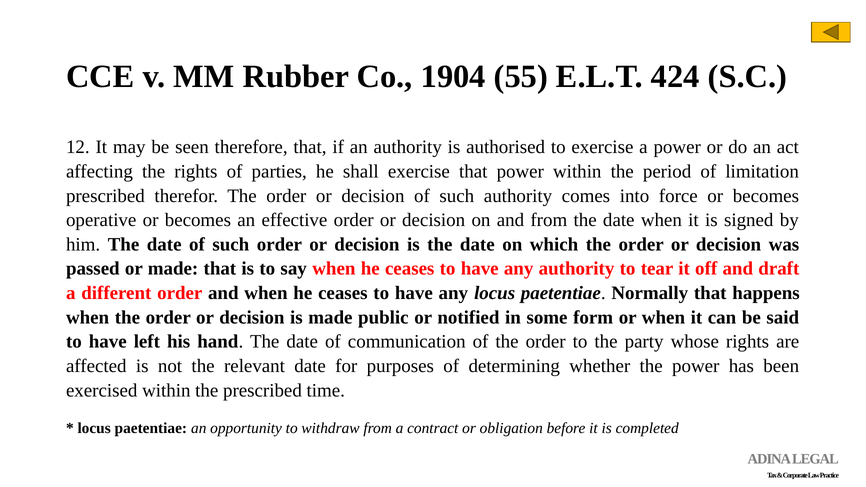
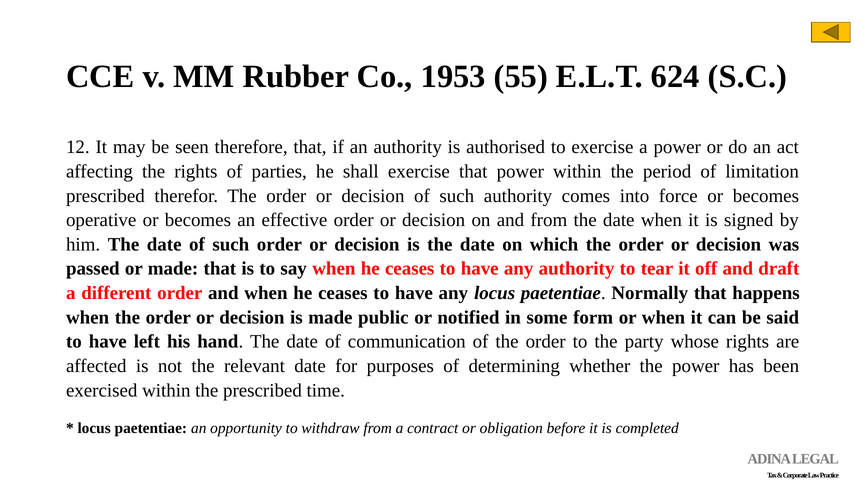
1904: 1904 -> 1953
424: 424 -> 624
